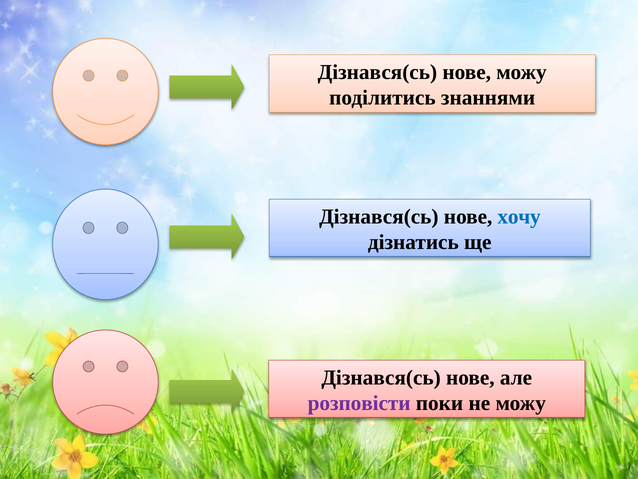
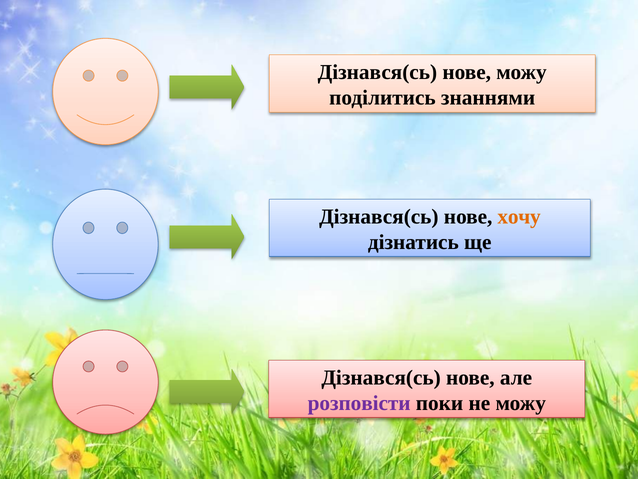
хочу colour: blue -> orange
